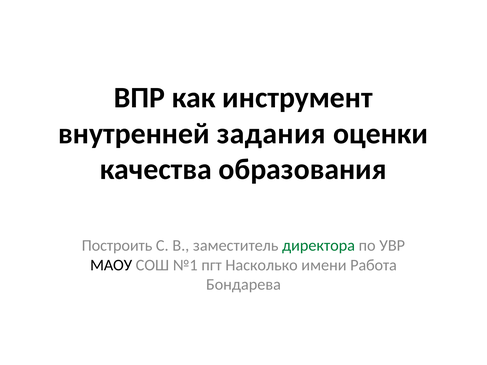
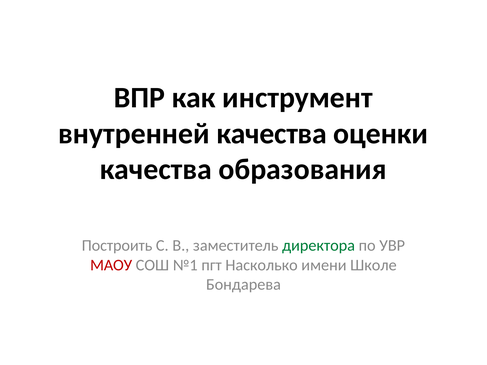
внутренней задания: задания -> качества
МАОУ colour: black -> red
Работа: Работа -> Школе
